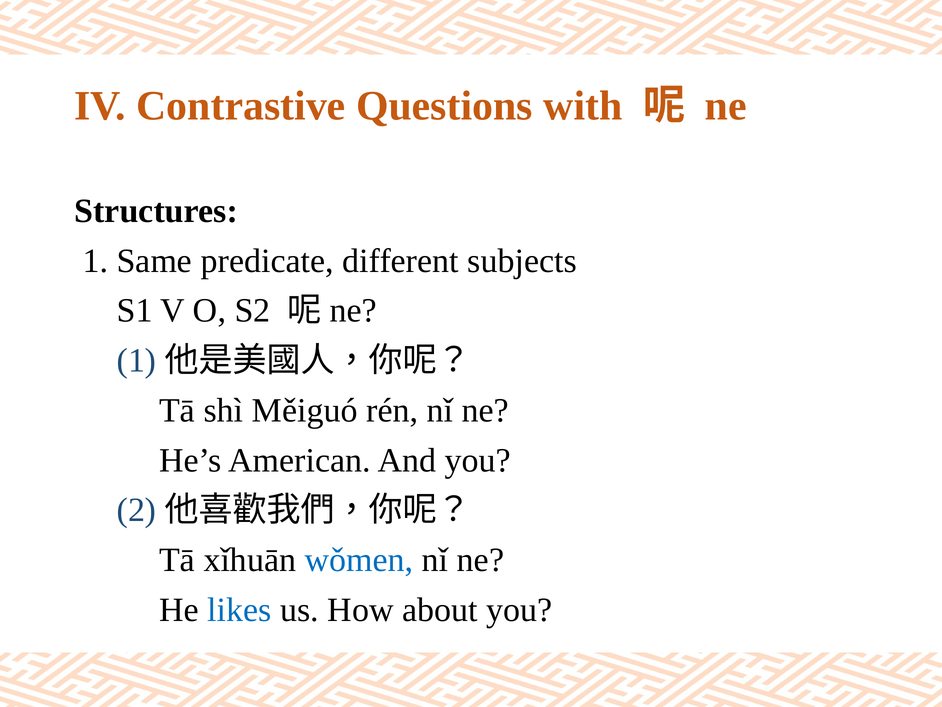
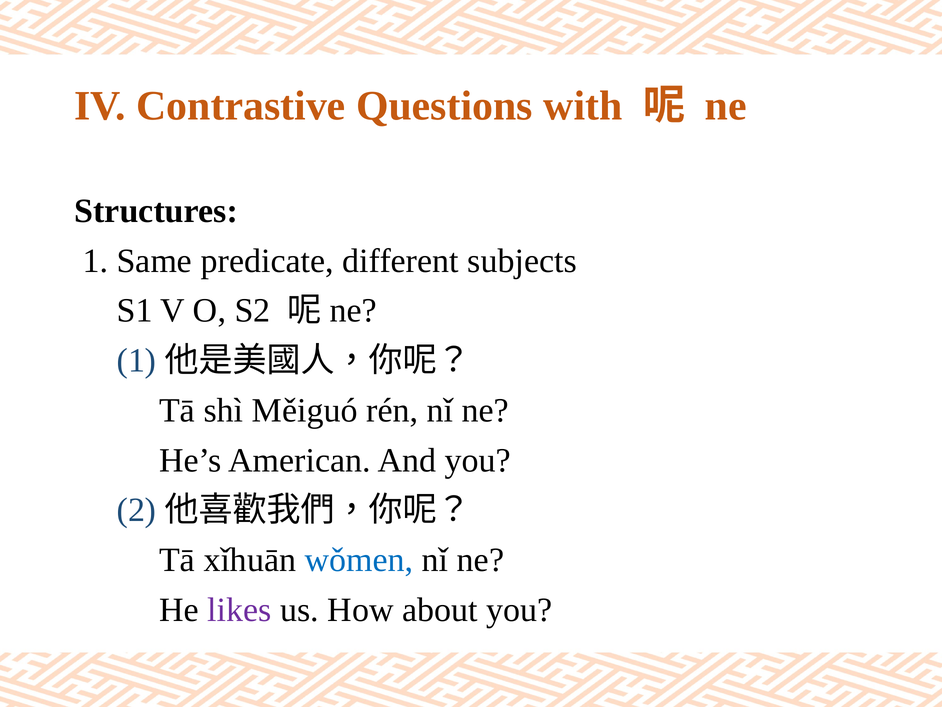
likes colour: blue -> purple
